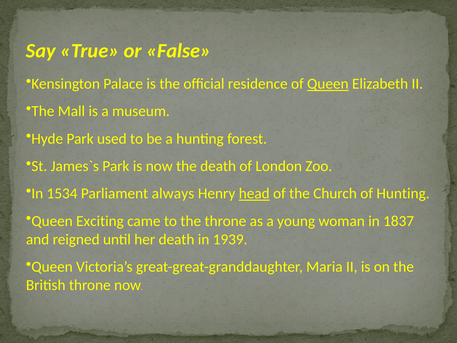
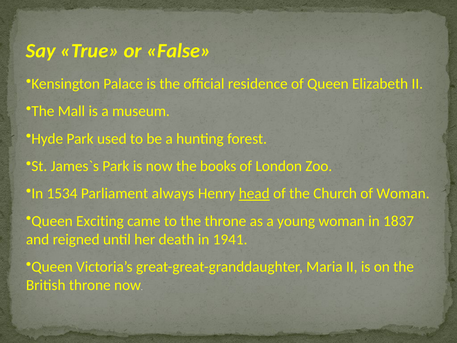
Queen at (328, 84) underline: present -> none
the death: death -> books
of Hunting: Hunting -> Woman
1939: 1939 -> 1941
